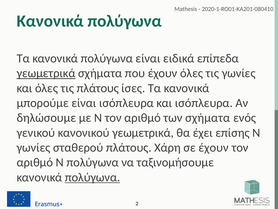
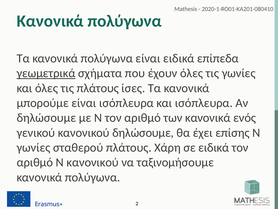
των σχήματα: σχήματα -> κανονικά
κανονικού γεωμετρικά: γεωμετρικά -> δηλώσουμε
σε έχουν: έχουν -> ειδικά
N πολύγωνα: πολύγωνα -> κανονικού
πολύγωνα at (92, 177) underline: present -> none
